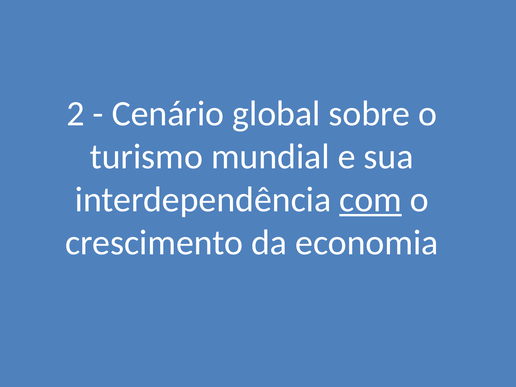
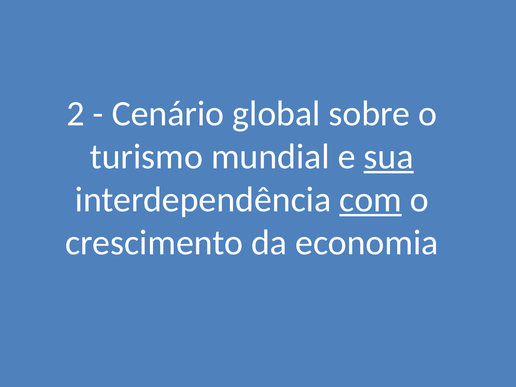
sua underline: none -> present
